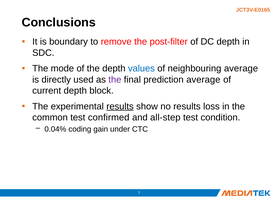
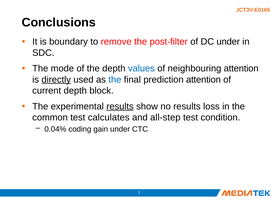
DC depth: depth -> under
neighbouring average: average -> attention
directly underline: none -> present
the at (115, 80) colour: purple -> blue
prediction average: average -> attention
confirmed: confirmed -> calculates
